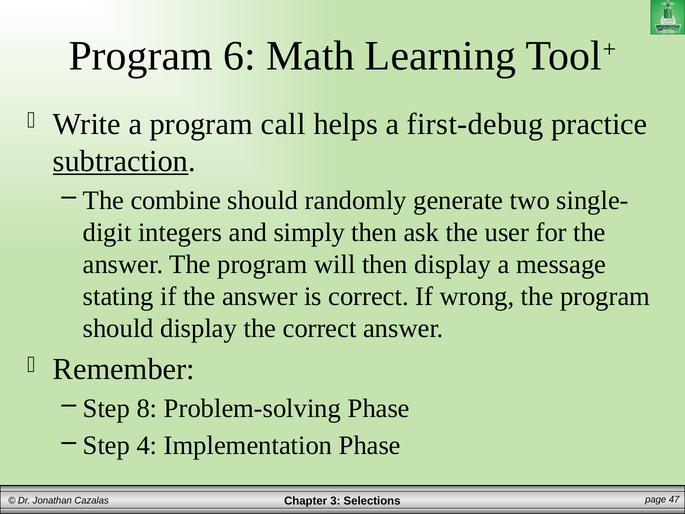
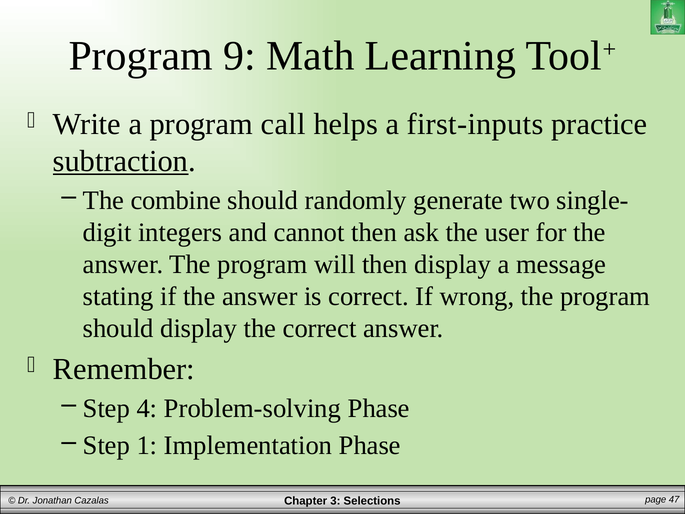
6: 6 -> 9
first-debug: first-debug -> first-inputs
simply: simply -> cannot
8: 8 -> 4
4: 4 -> 1
